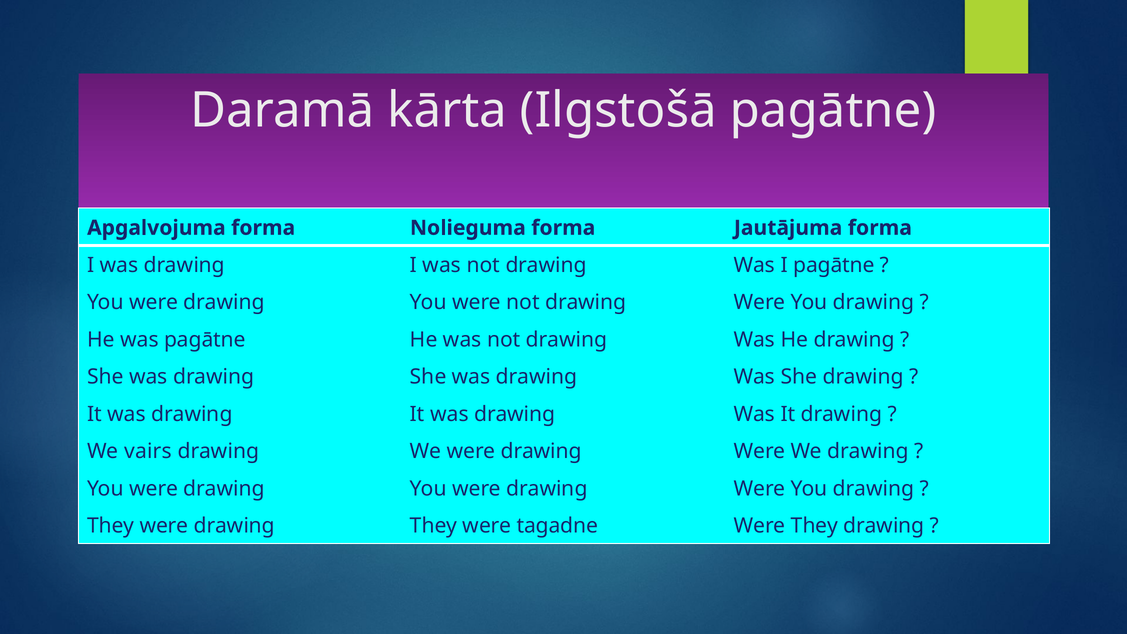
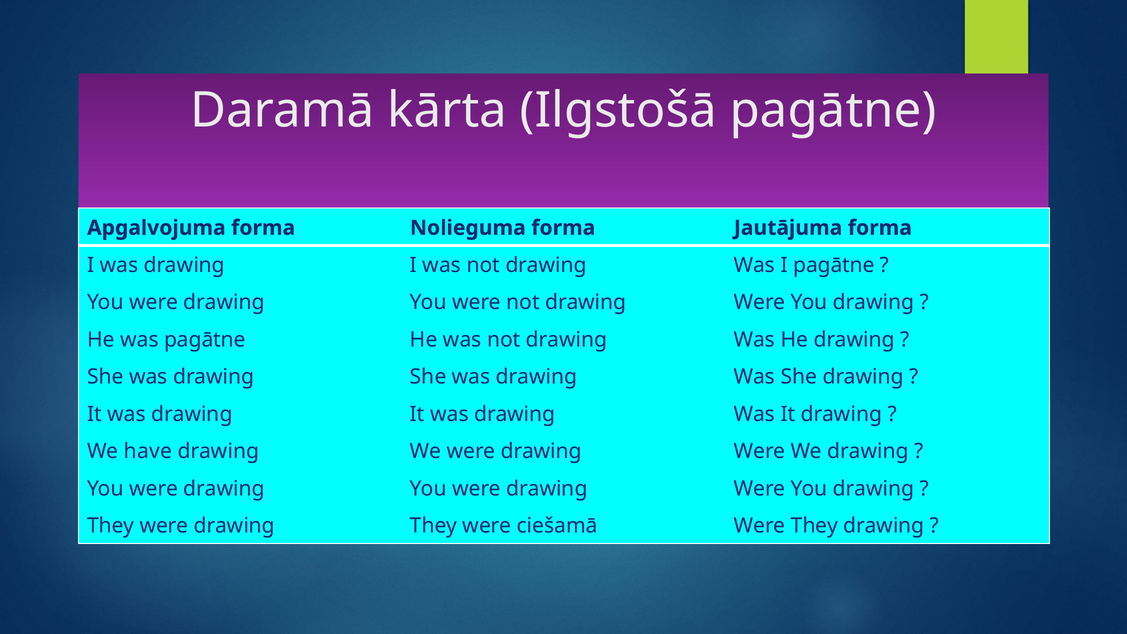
vairs: vairs -> have
tagadne: tagadne -> ciešamā
